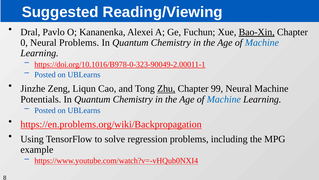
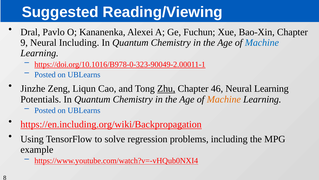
Bao-Xin underline: present -> none
0: 0 -> 9
Neural Problems: Problems -> Including
99: 99 -> 46
Neural Machine: Machine -> Learning
Machine at (224, 99) colour: blue -> orange
https://en.problems.org/wiki/Backpropagation: https://en.problems.org/wiki/Backpropagation -> https://en.including.org/wiki/Backpropagation
